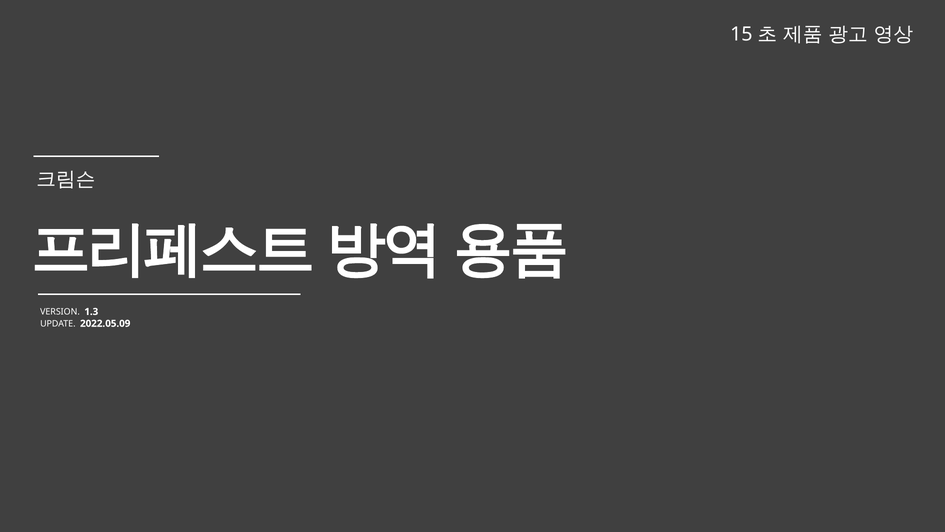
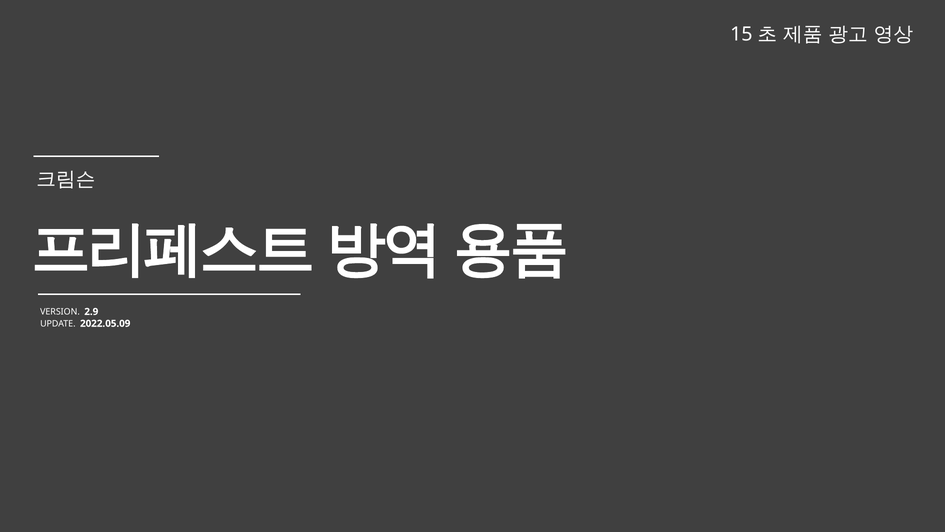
1.3: 1.3 -> 2.9
